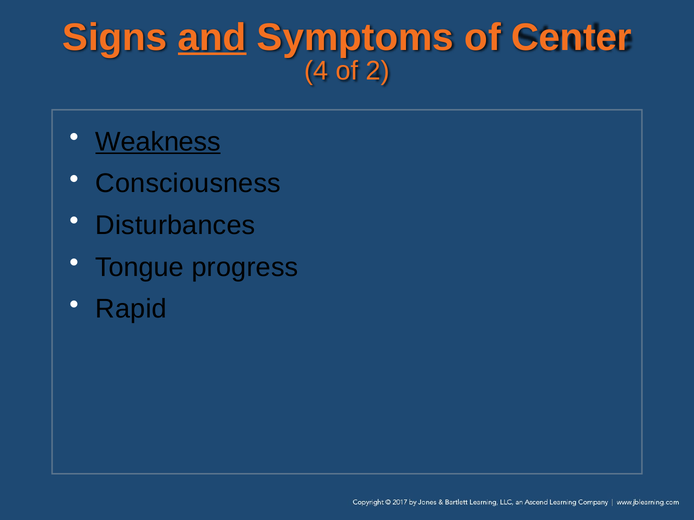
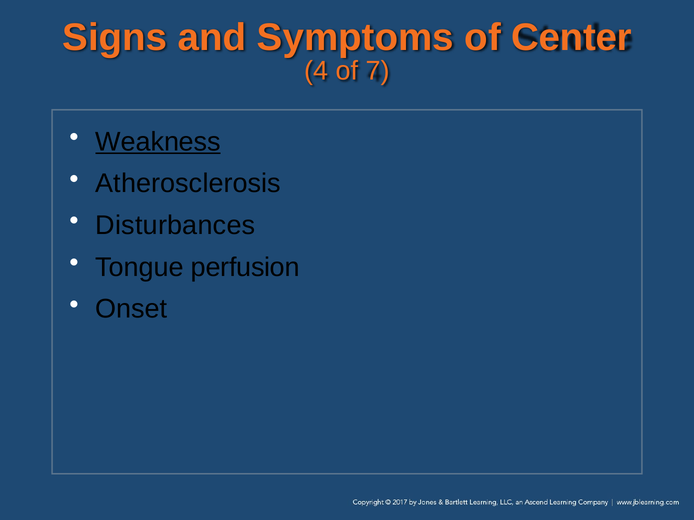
and underline: present -> none
2: 2 -> 7
Consciousness: Consciousness -> Atherosclerosis
progress: progress -> perfusion
Rapid: Rapid -> Onset
